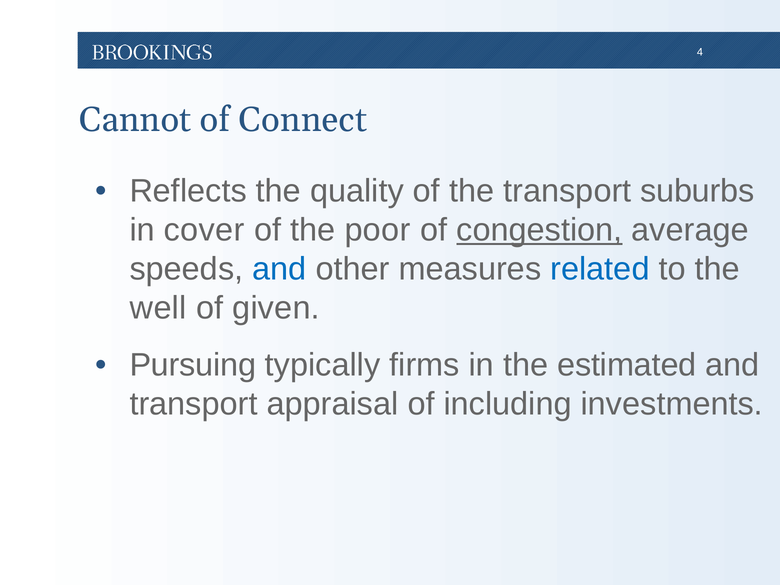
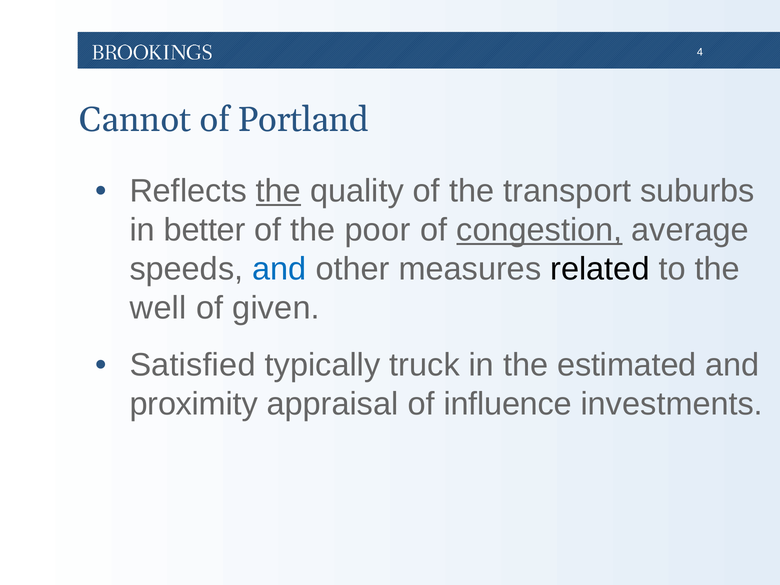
Connect: Connect -> Portland
the at (278, 191) underline: none -> present
cover: cover -> better
related colour: blue -> black
Pursuing: Pursuing -> Satisfied
firms: firms -> truck
transport at (194, 404): transport -> proximity
including: including -> influence
